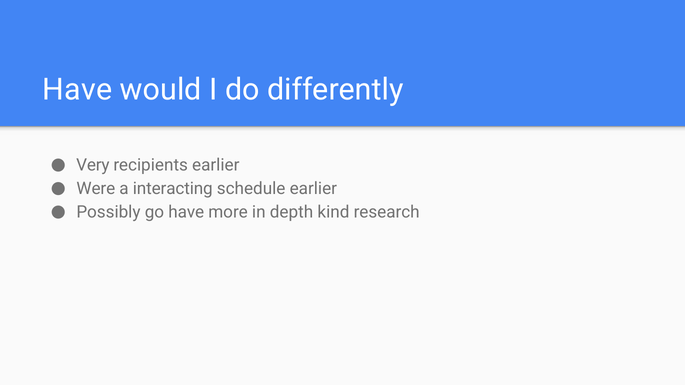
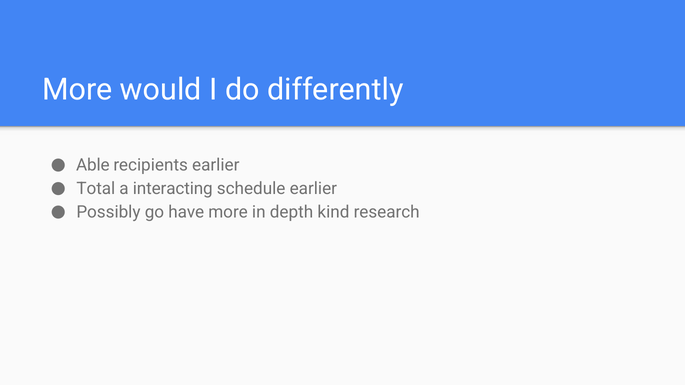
Have at (77, 90): Have -> More
Very: Very -> Able
Were: Were -> Total
